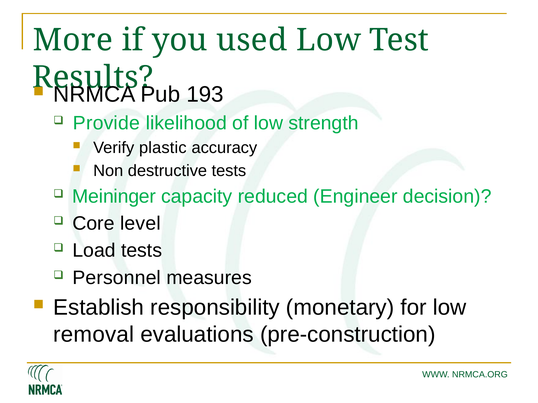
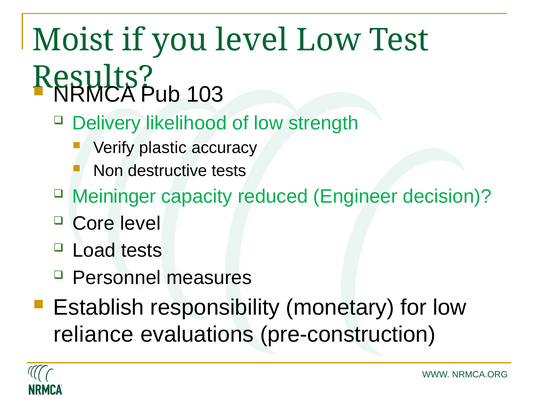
More: More -> Moist
you used: used -> level
193: 193 -> 103
Provide: Provide -> Delivery
removal: removal -> reliance
